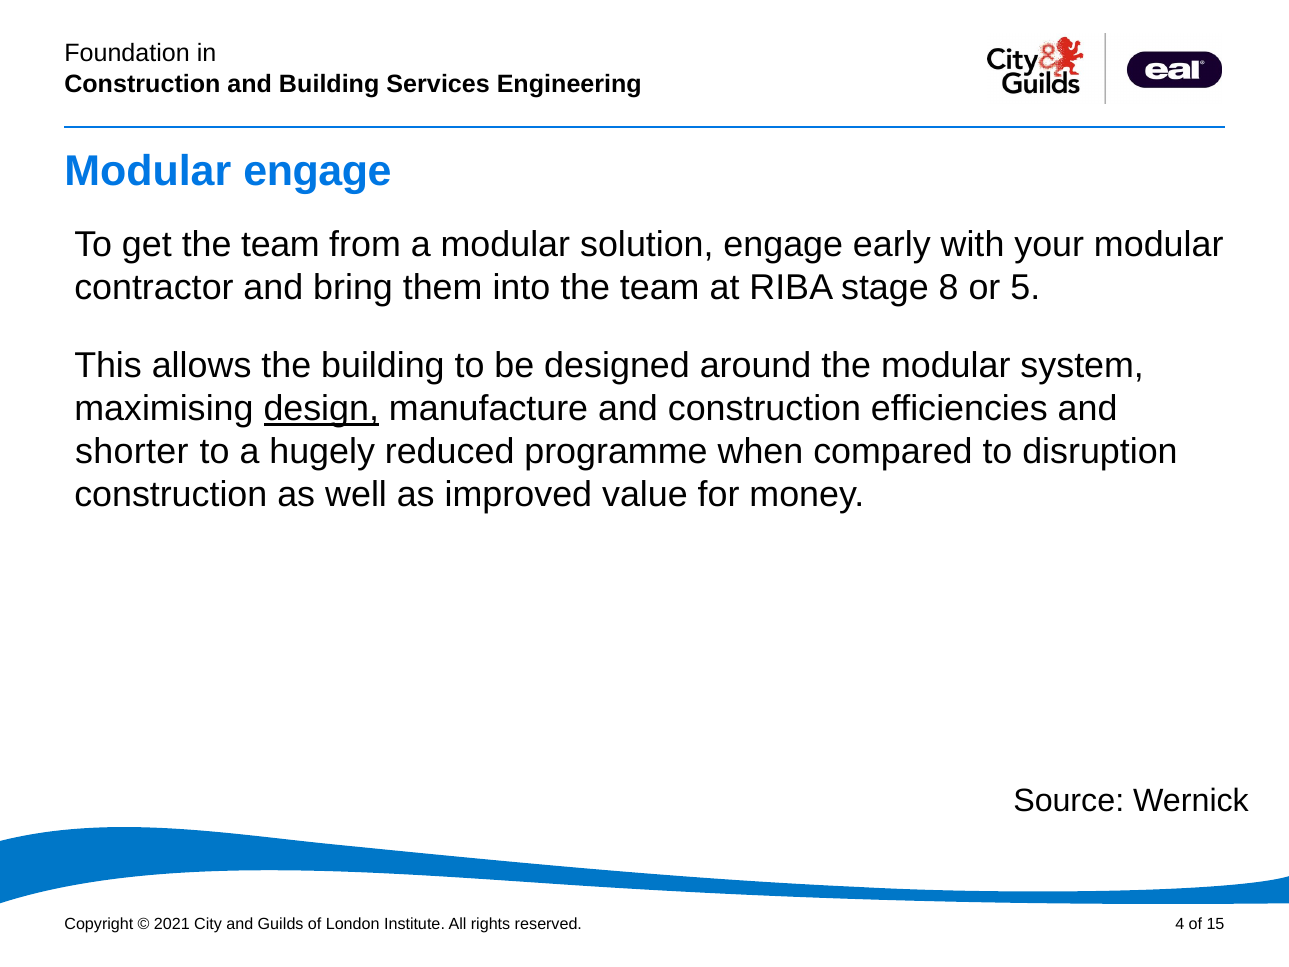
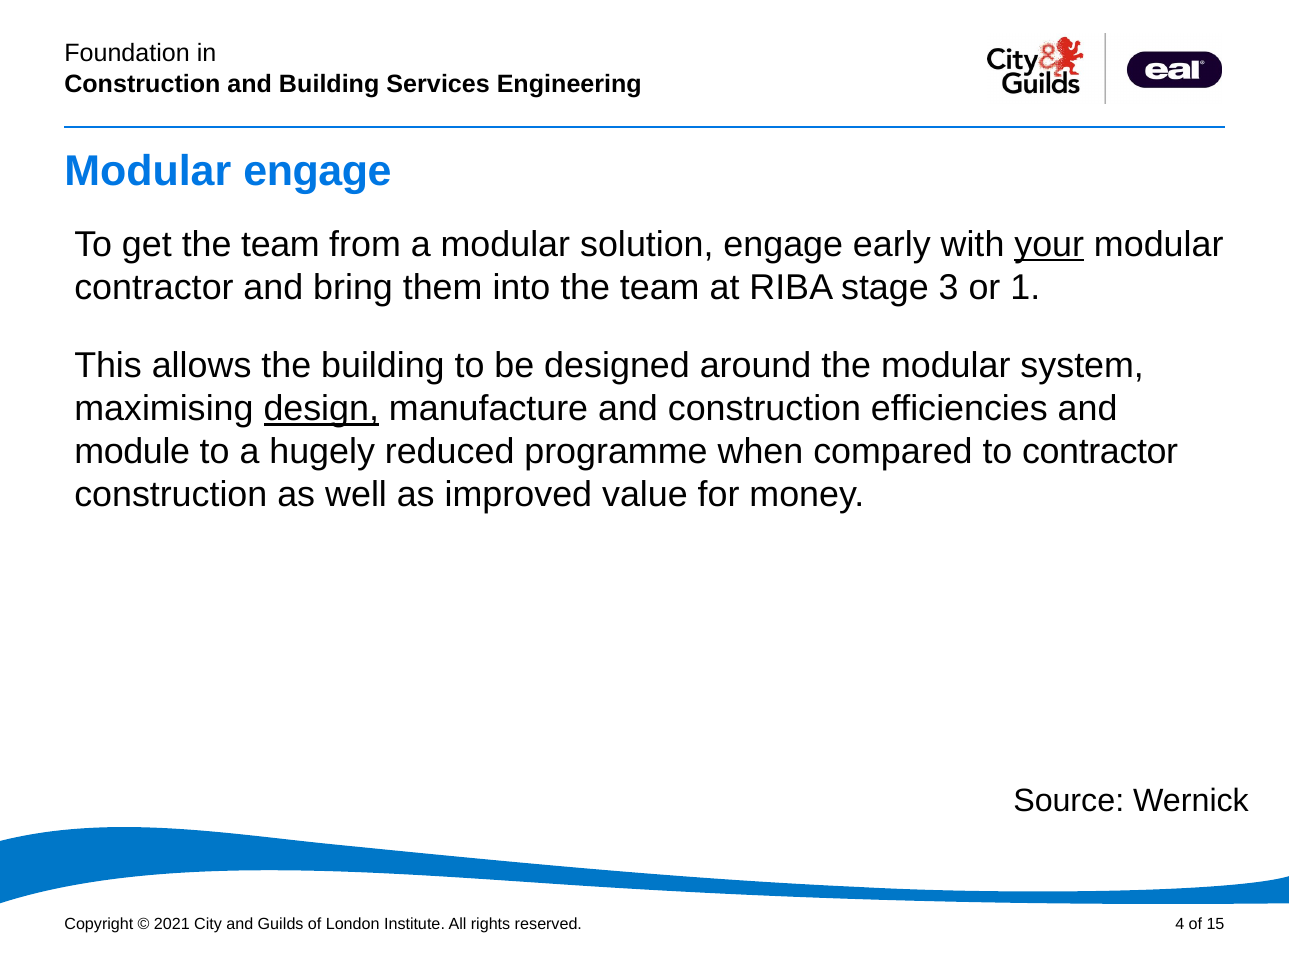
your underline: none -> present
8: 8 -> 3
5: 5 -> 1
shorter: shorter -> module
to disruption: disruption -> contractor
